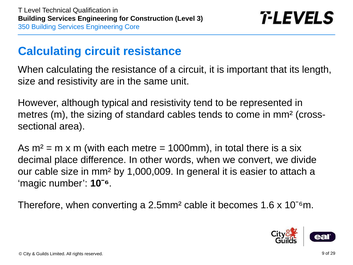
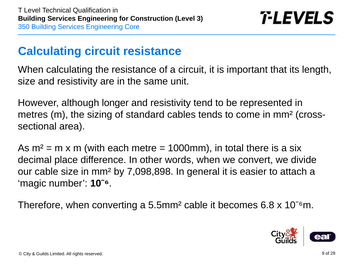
typical: typical -> longer
1,000,009: 1,000,009 -> 7,098,898
2.5mm²: 2.5mm² -> 5.5mm²
1.6: 1.6 -> 6.8
